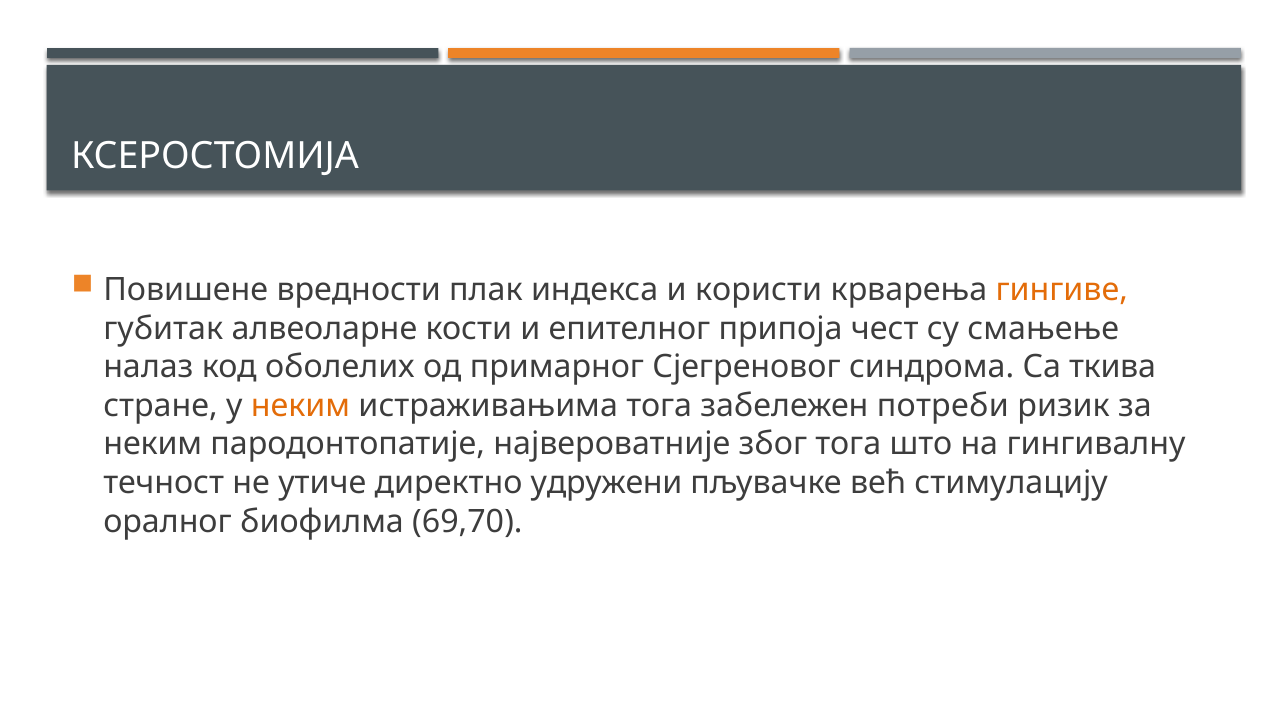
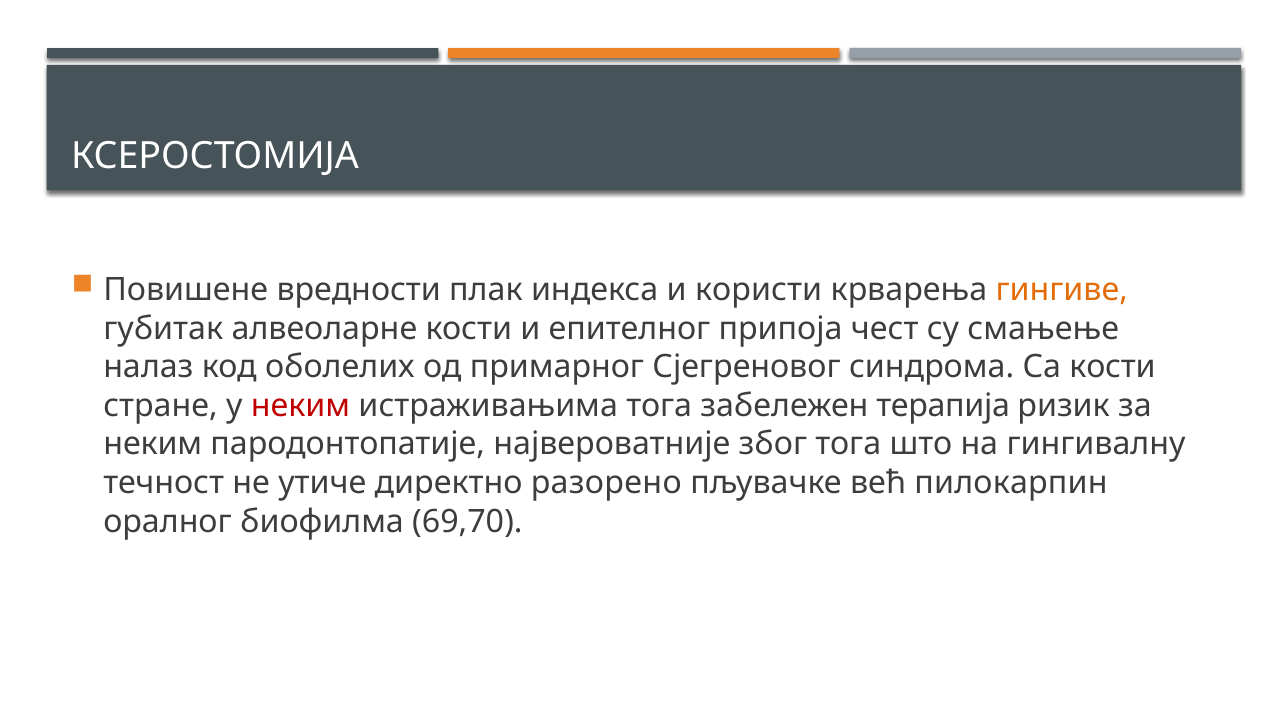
Са ткива: ткива -> кости
неким at (300, 406) colour: orange -> red
потреби: потреби -> терапија
удружени: удружени -> разорено
стимулацију: стимулацију -> пилокарпин
